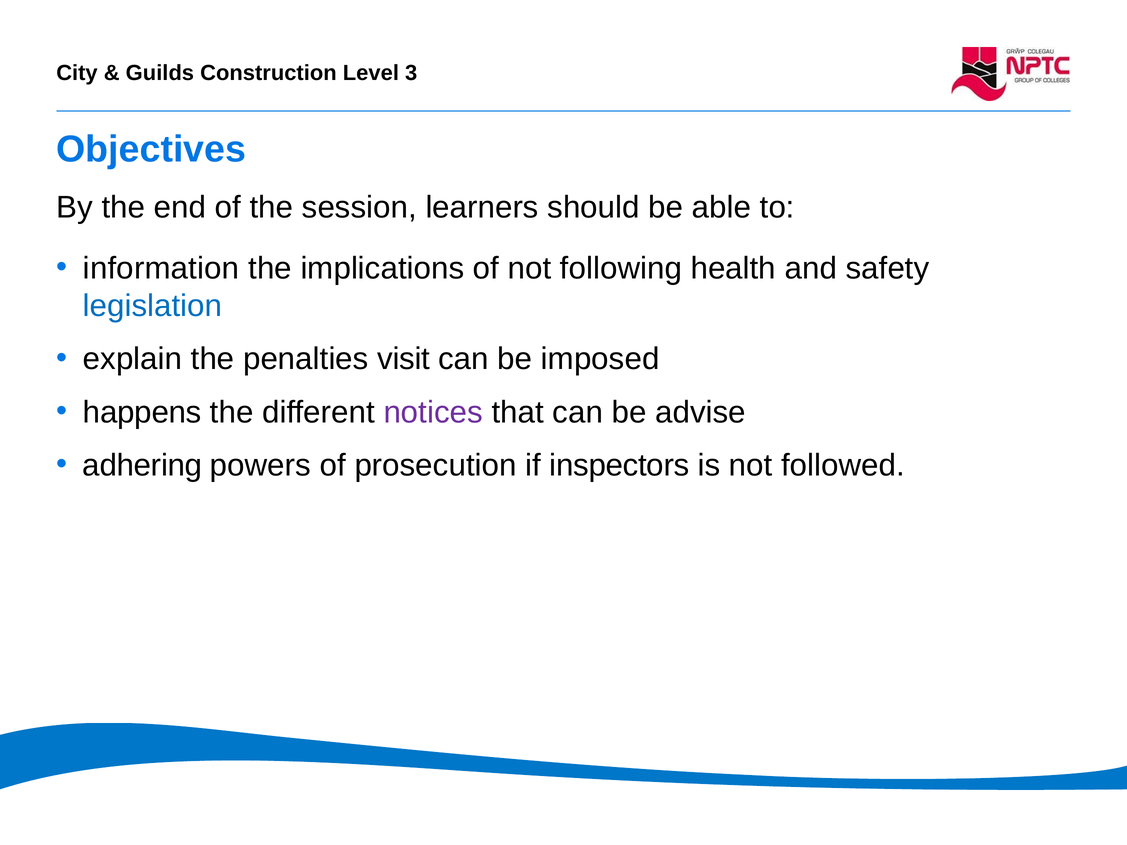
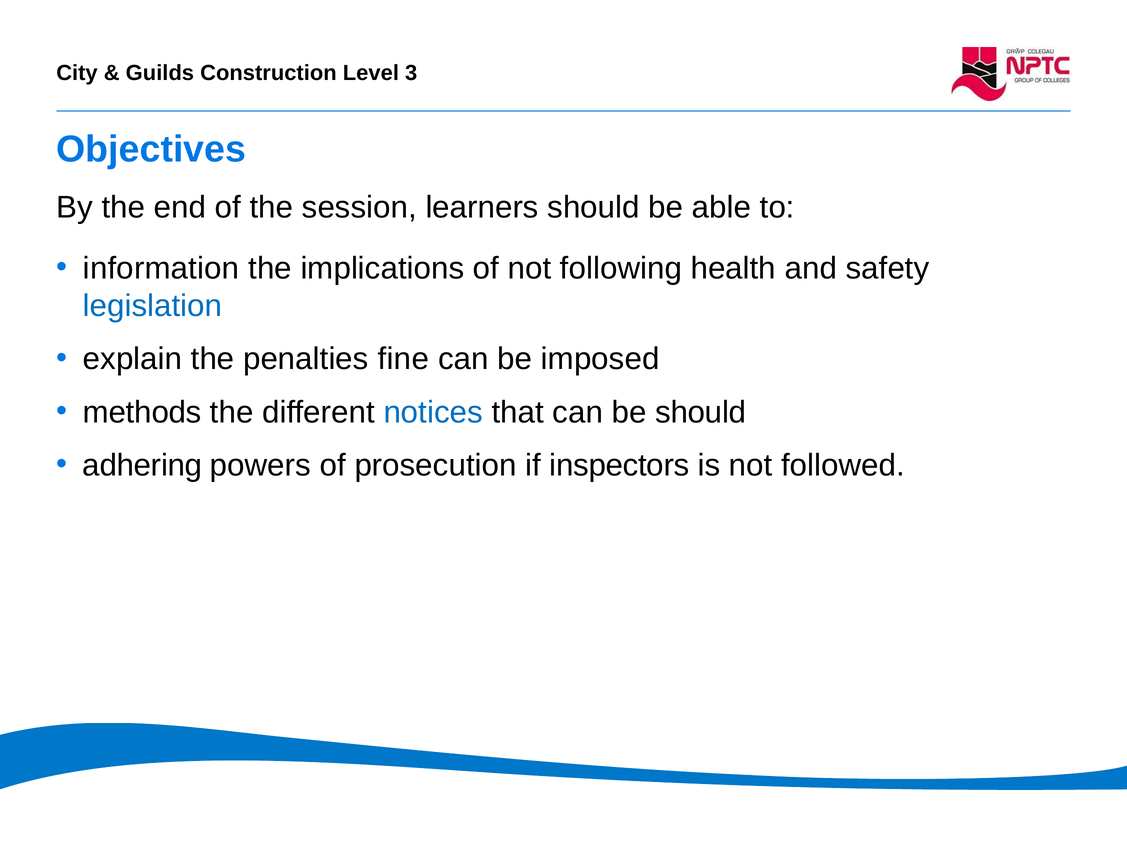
visit: visit -> fine
happens: happens -> methods
notices colour: purple -> blue
be advise: advise -> should
